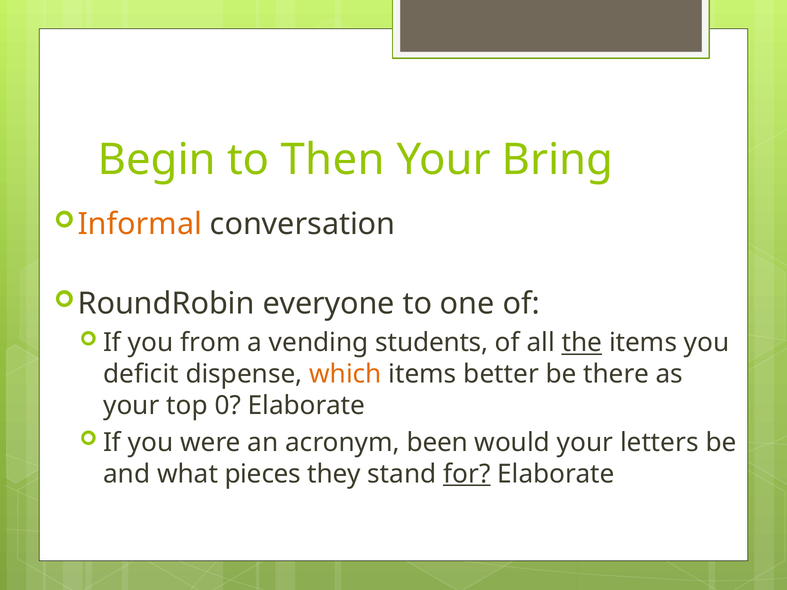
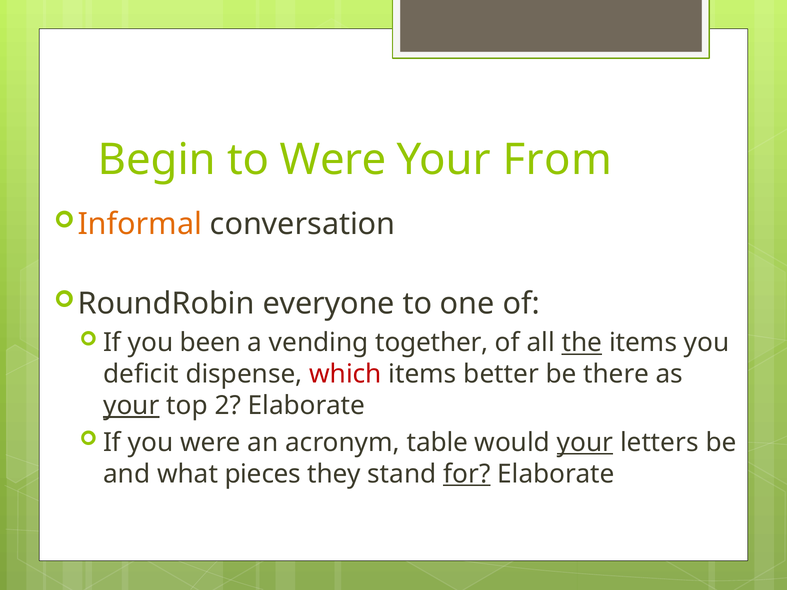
to Then: Then -> Were
Bring: Bring -> From
from: from -> been
students: students -> together
which colour: orange -> red
your at (131, 406) underline: none -> present
0: 0 -> 2
been: been -> table
your at (585, 443) underline: none -> present
